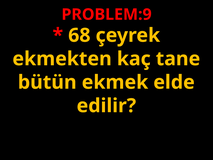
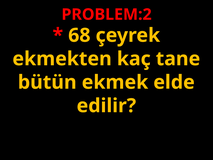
PROBLEM:9: PROBLEM:9 -> PROBLEM:2
